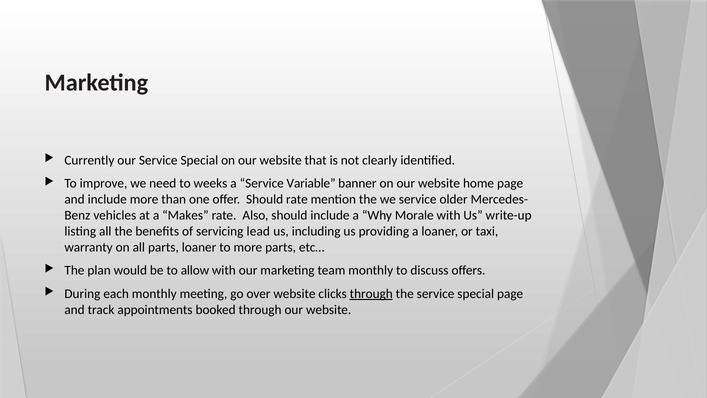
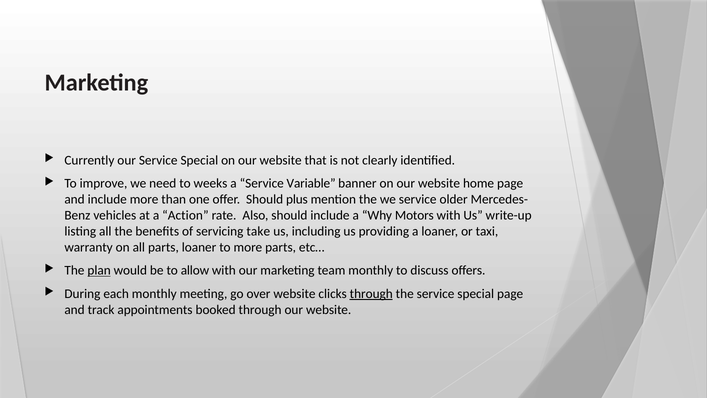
Should rate: rate -> plus
Makes: Makes -> Action
Morale: Morale -> Motors
lead: lead -> take
plan underline: none -> present
